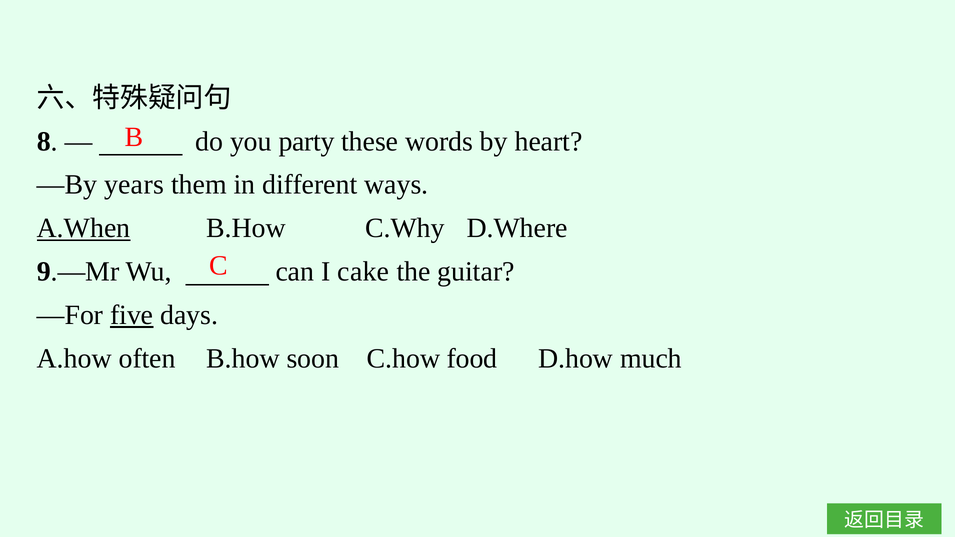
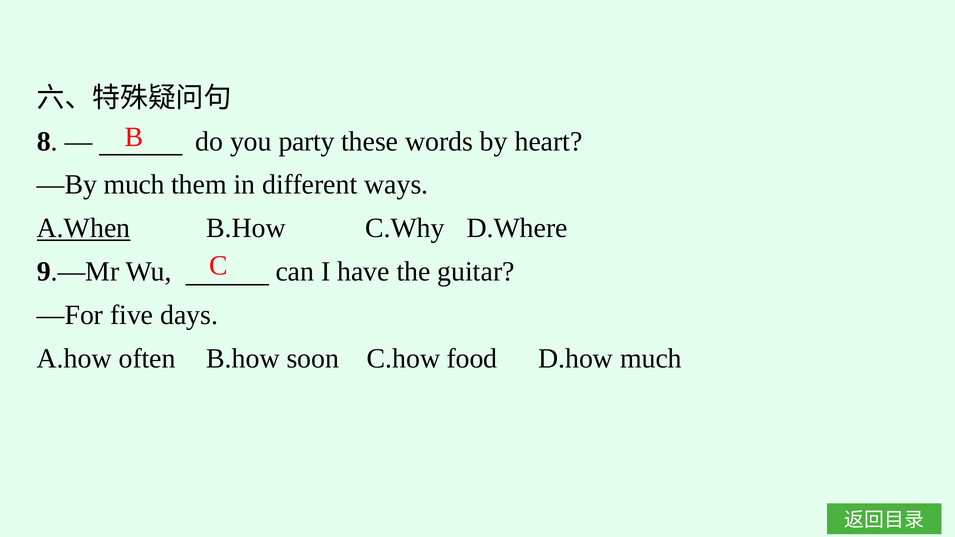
—By years: years -> much
cake: cake -> have
five underline: present -> none
